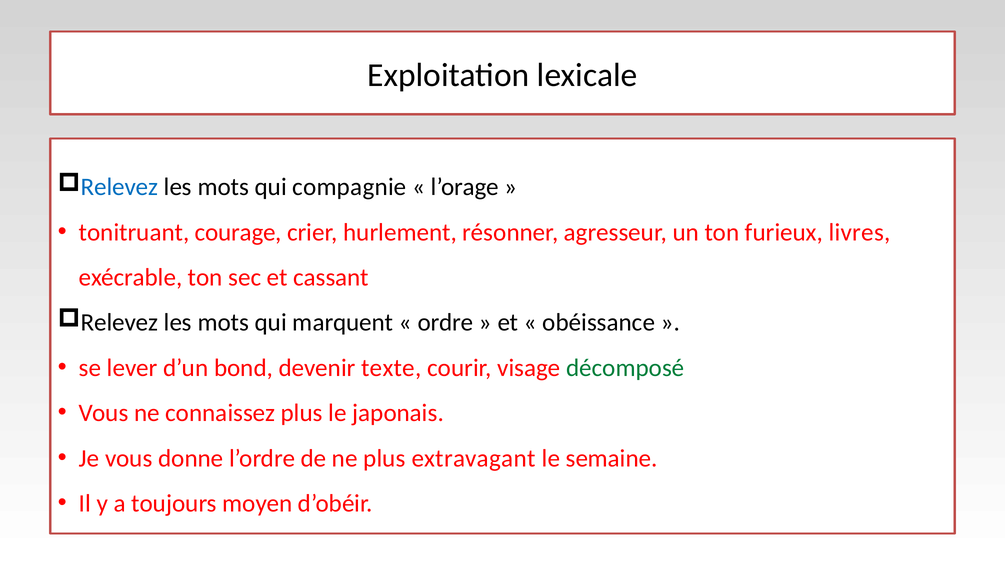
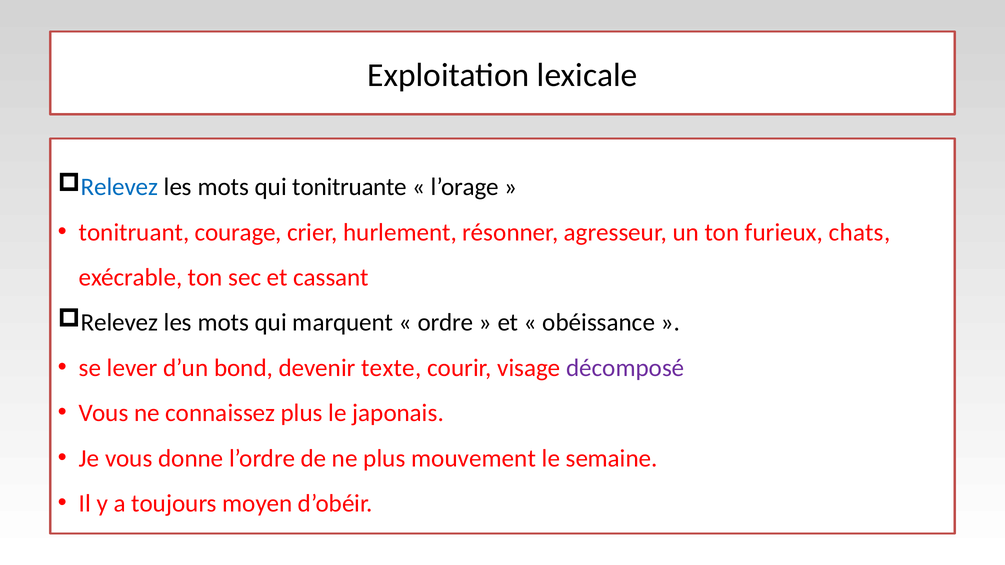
compagnie: compagnie -> tonitruante
livres: livres -> chats
décomposé colour: green -> purple
extravagant: extravagant -> mouvement
